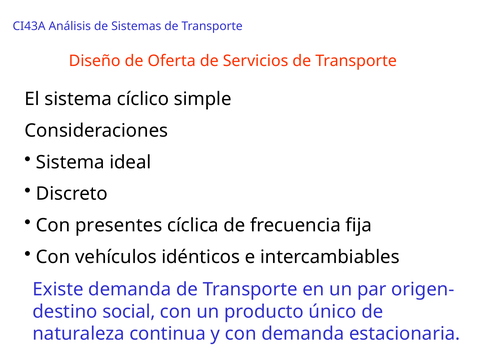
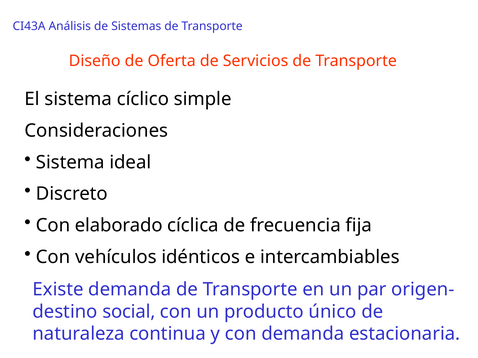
presentes: presentes -> elaborado
